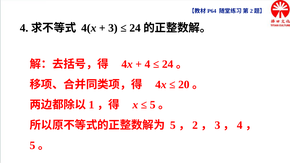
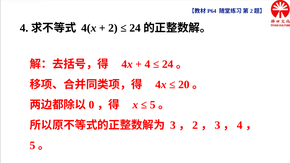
3 at (113, 28): 3 -> 2
1: 1 -> 0
5 at (173, 125): 5 -> 3
